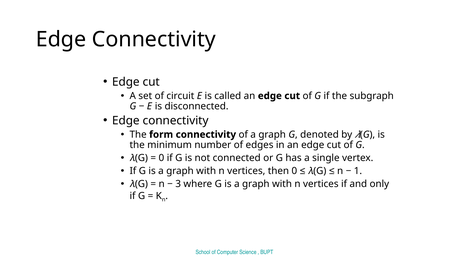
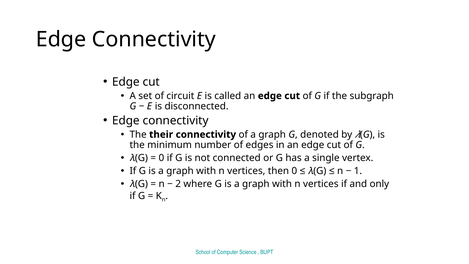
form: form -> their
3: 3 -> 2
